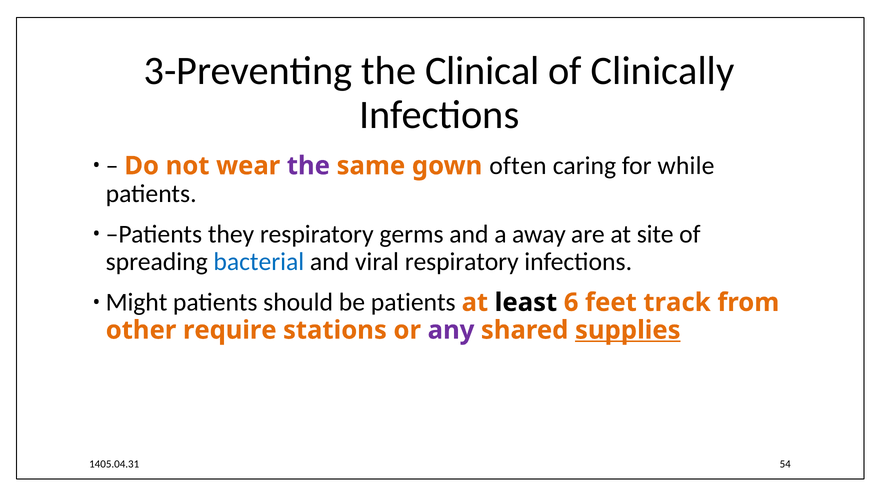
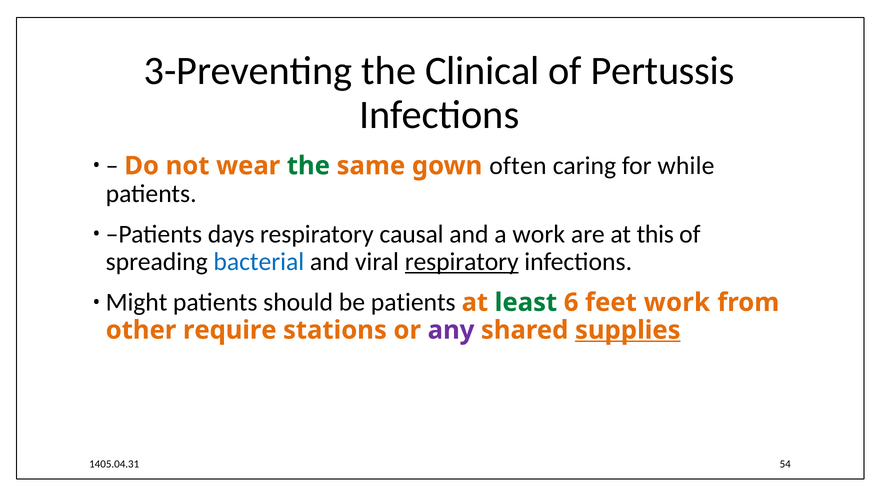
Clinically: Clinically -> Pertussis
the at (308, 166) colour: purple -> green
they: they -> days
germs: germs -> causal
a away: away -> work
site: site -> this
respiratory at (462, 262) underline: none -> present
least colour: black -> green
feet track: track -> work
